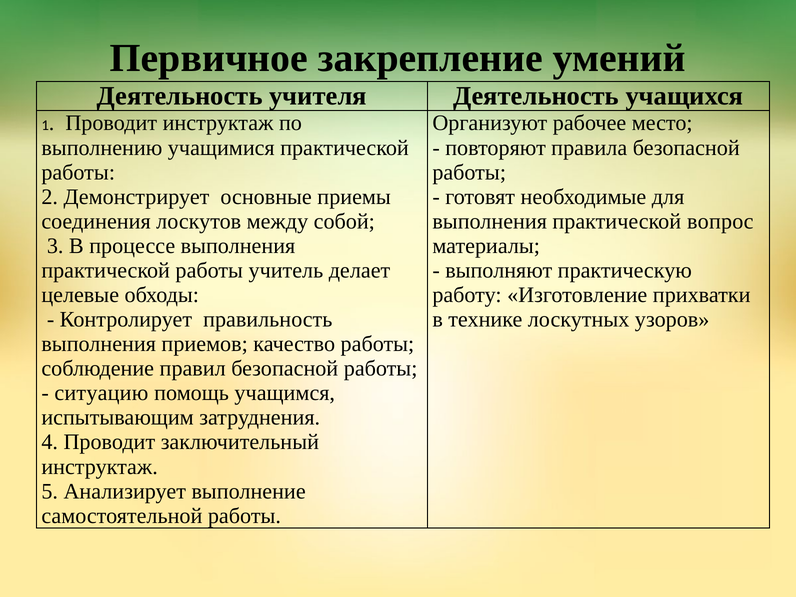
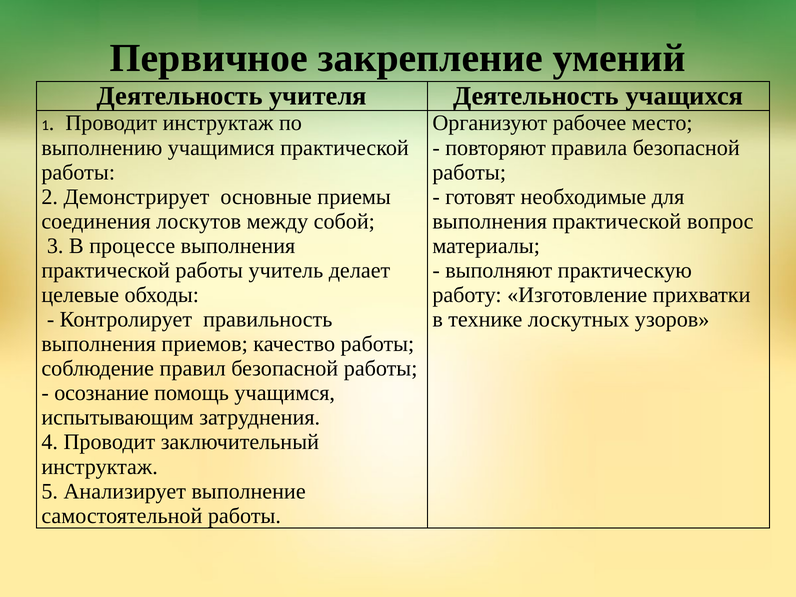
ситуацию: ситуацию -> осознание
